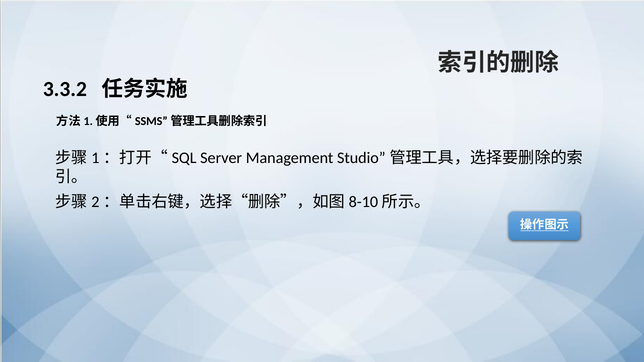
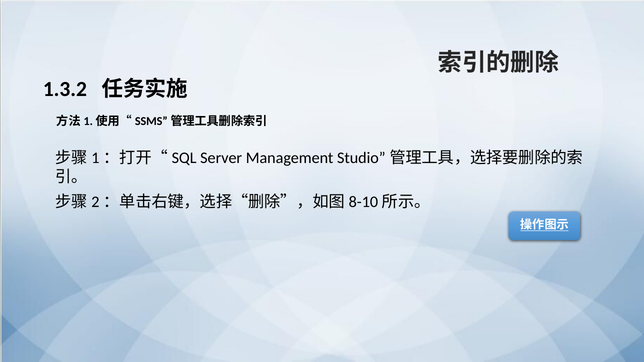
3.3.2: 3.3.2 -> 1.3.2
